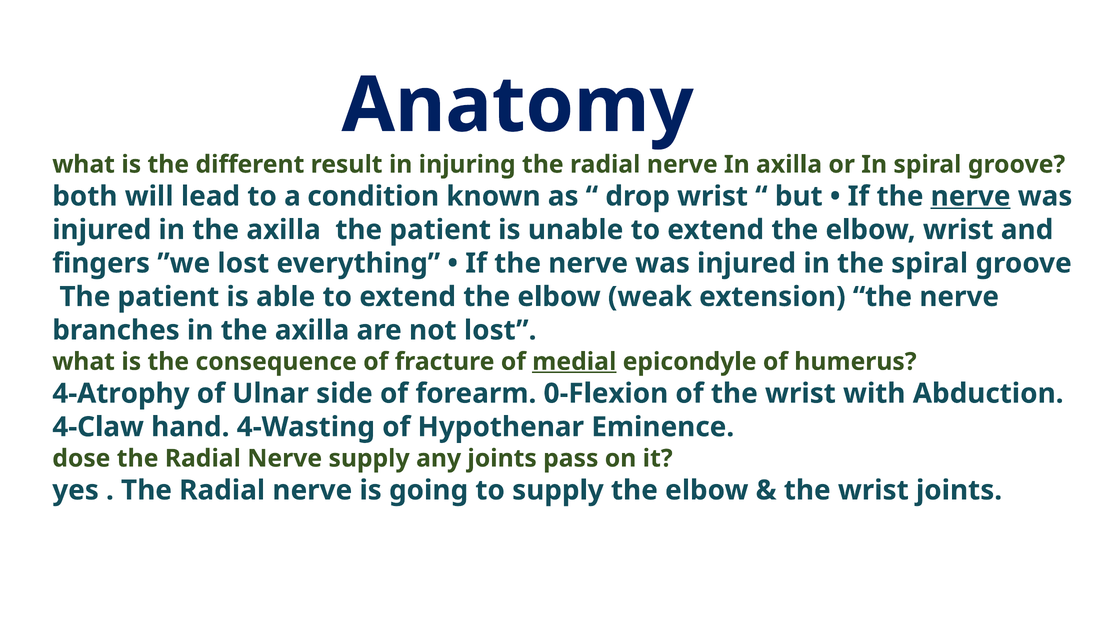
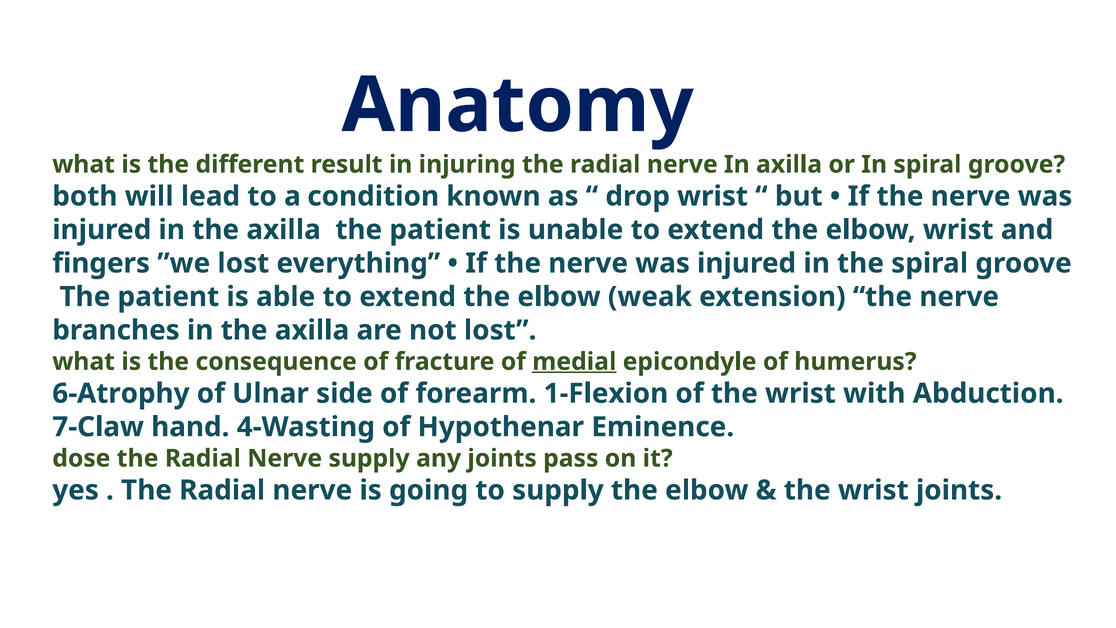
nerve at (971, 196) underline: present -> none
4-Atrophy: 4-Atrophy -> 6-Atrophy
0-Flexion: 0-Flexion -> 1-Flexion
4-Claw: 4-Claw -> 7-Claw
